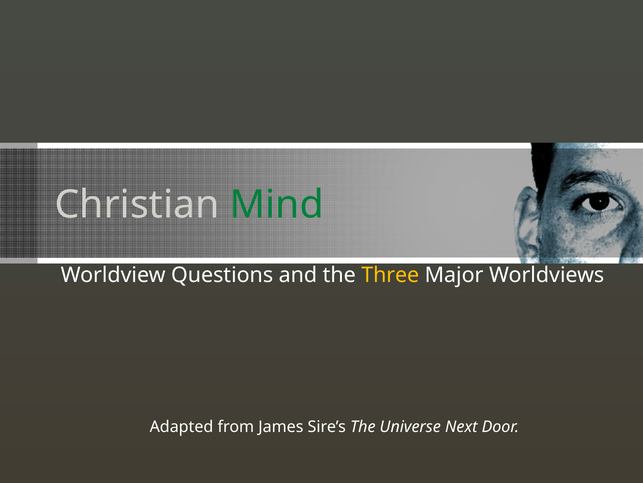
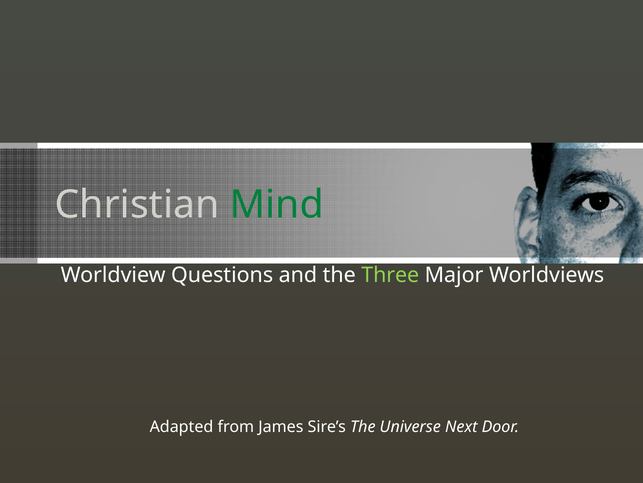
Three colour: yellow -> light green
